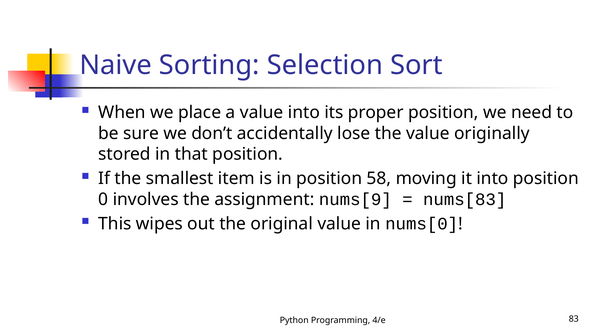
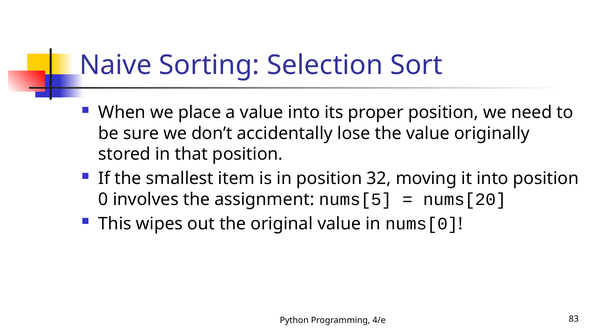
58: 58 -> 32
nums[9: nums[9 -> nums[5
nums[83: nums[83 -> nums[20
